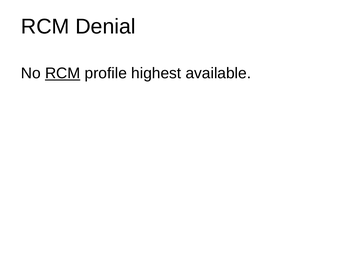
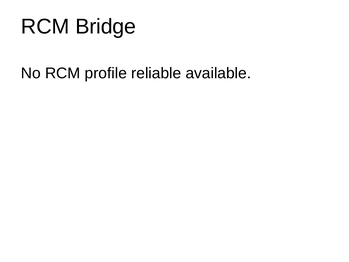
Denial: Denial -> Bridge
RCM at (63, 73) underline: present -> none
highest: highest -> reliable
